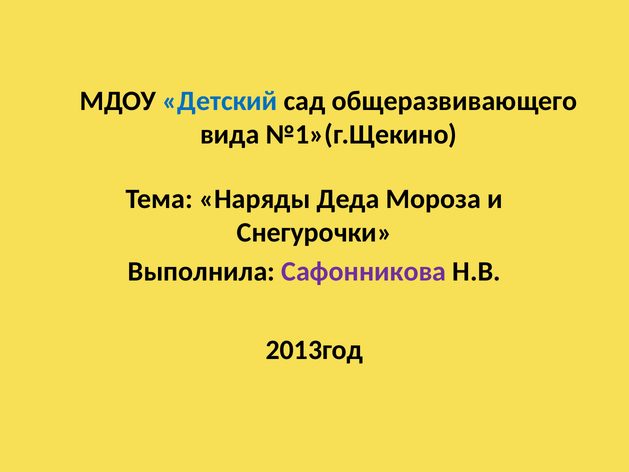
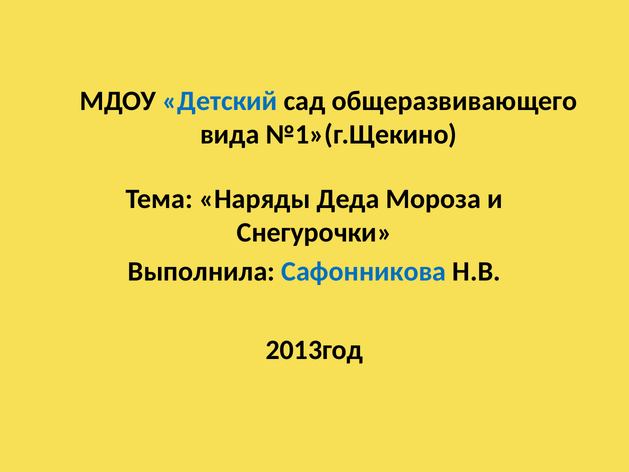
Сафонникова colour: purple -> blue
